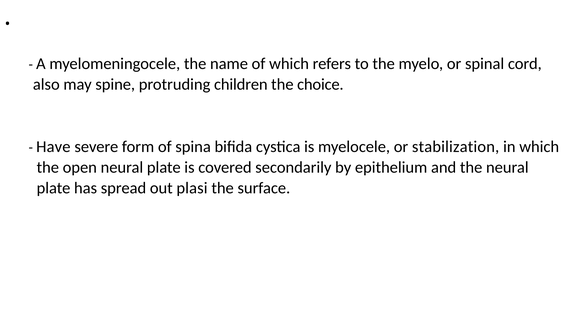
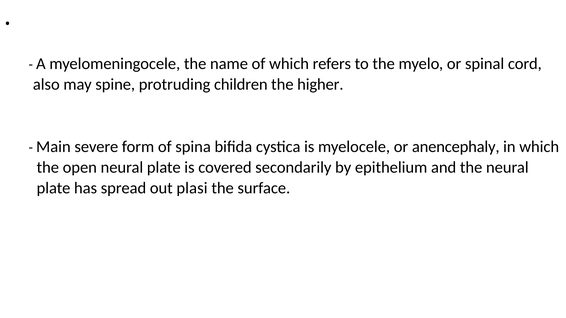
choice: choice -> higher
Have: Have -> Main
stabilization: stabilization -> anencephaly
